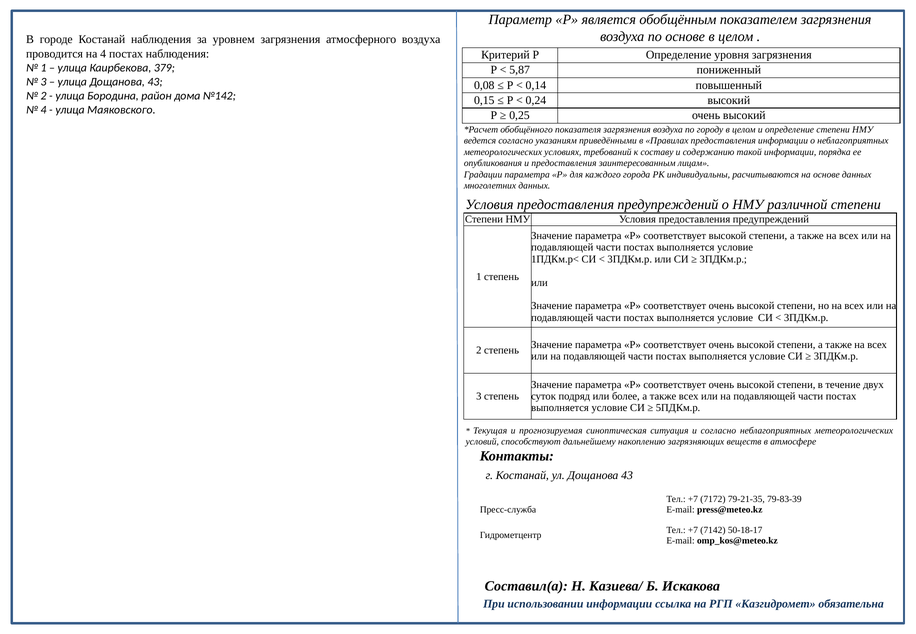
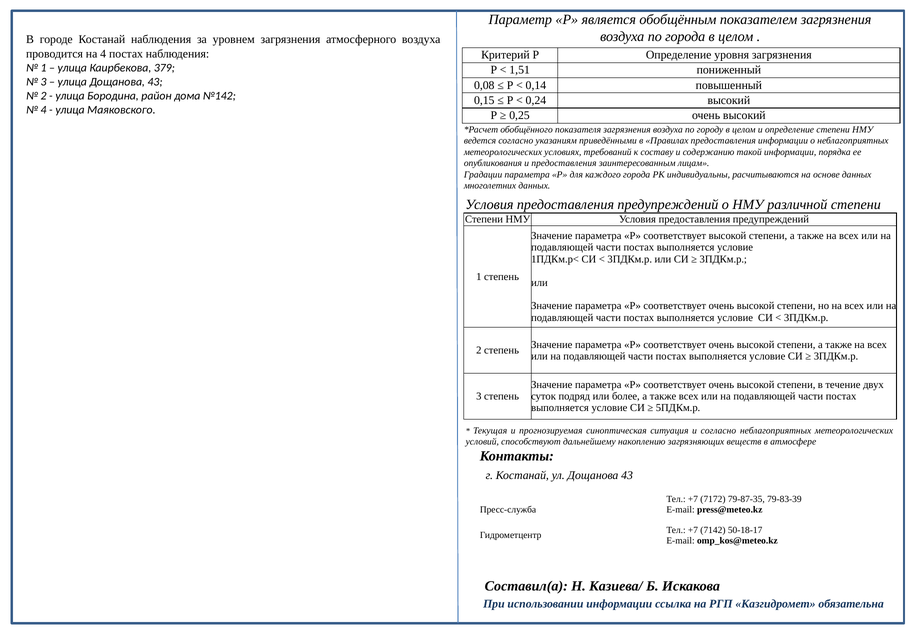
по основе: основе -> города
5,87: 5,87 -> 1,51
79-21-35: 79-21-35 -> 79-87-35
